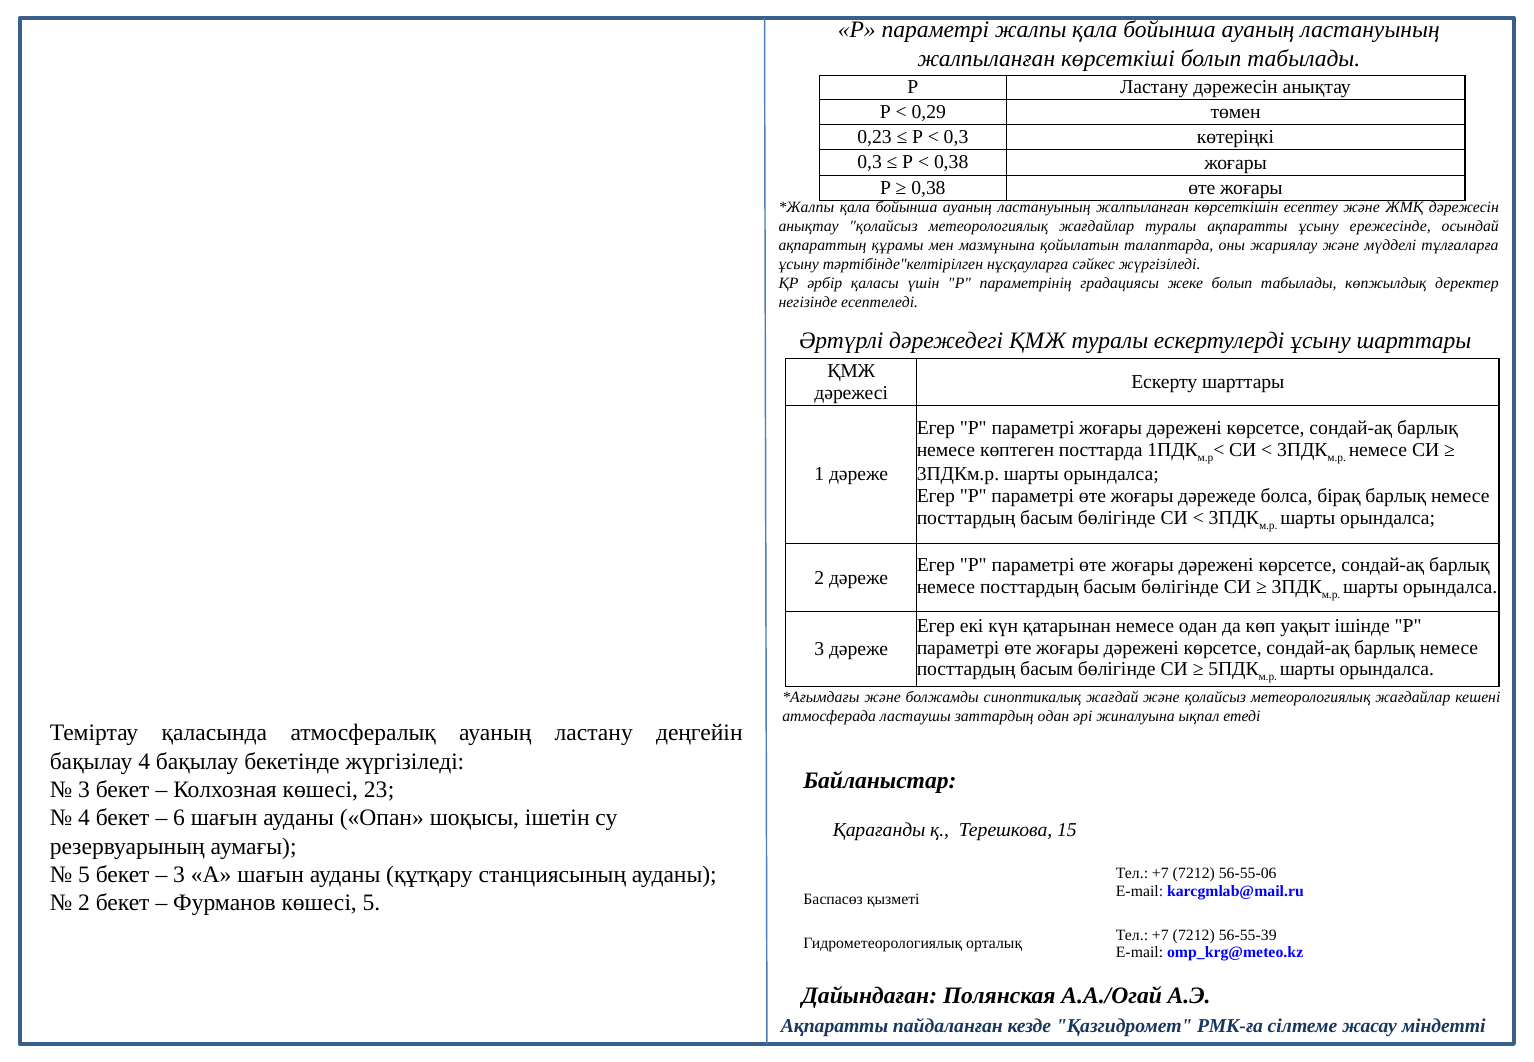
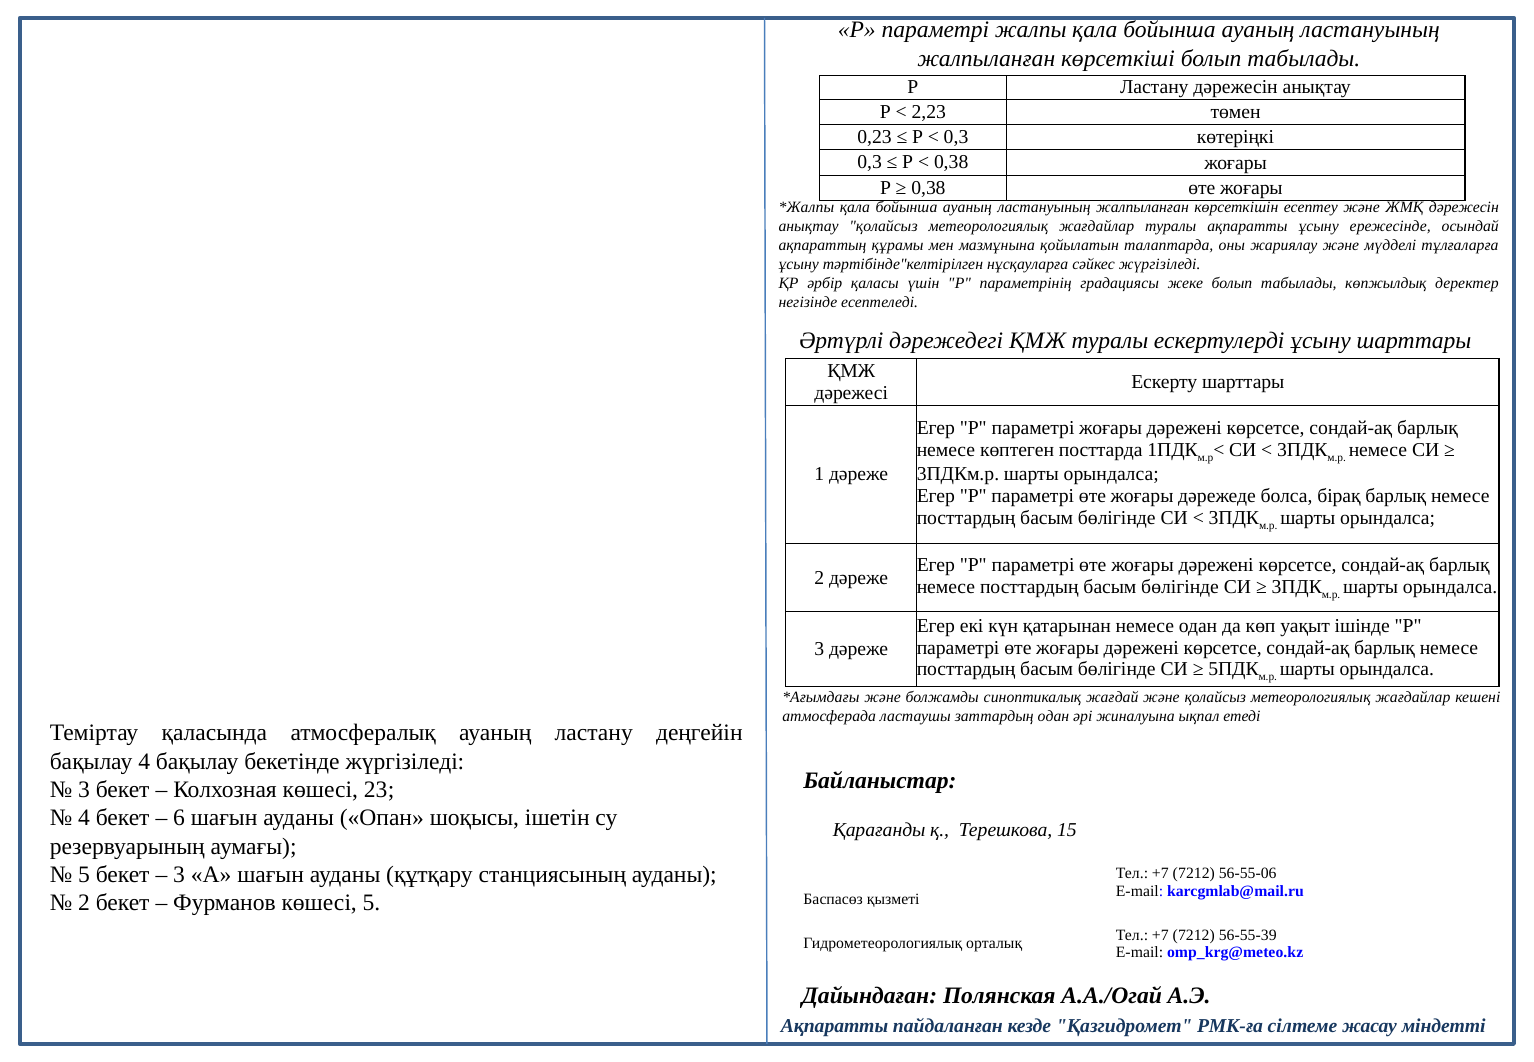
0,29: 0,29 -> 2,23
